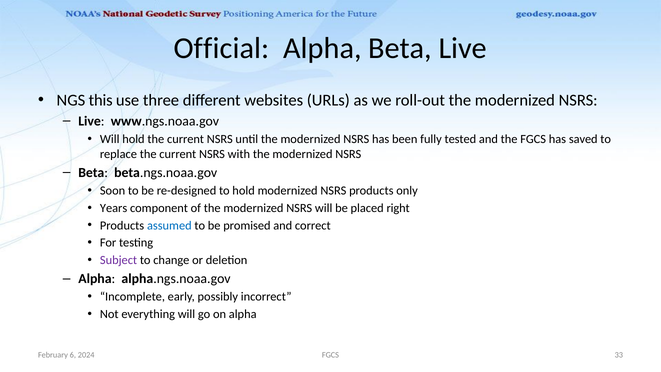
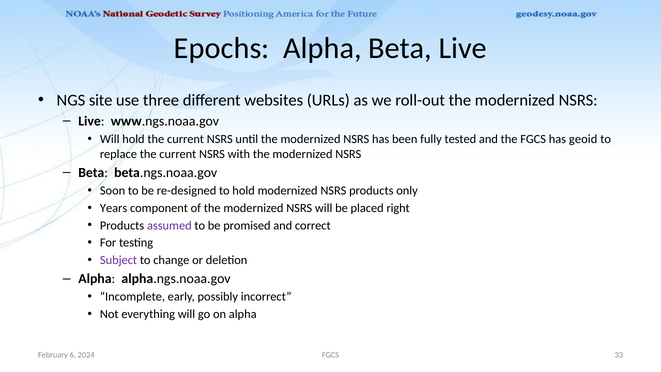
Official: Official -> Epochs
this: this -> site
saved: saved -> geoid
assumed colour: blue -> purple
